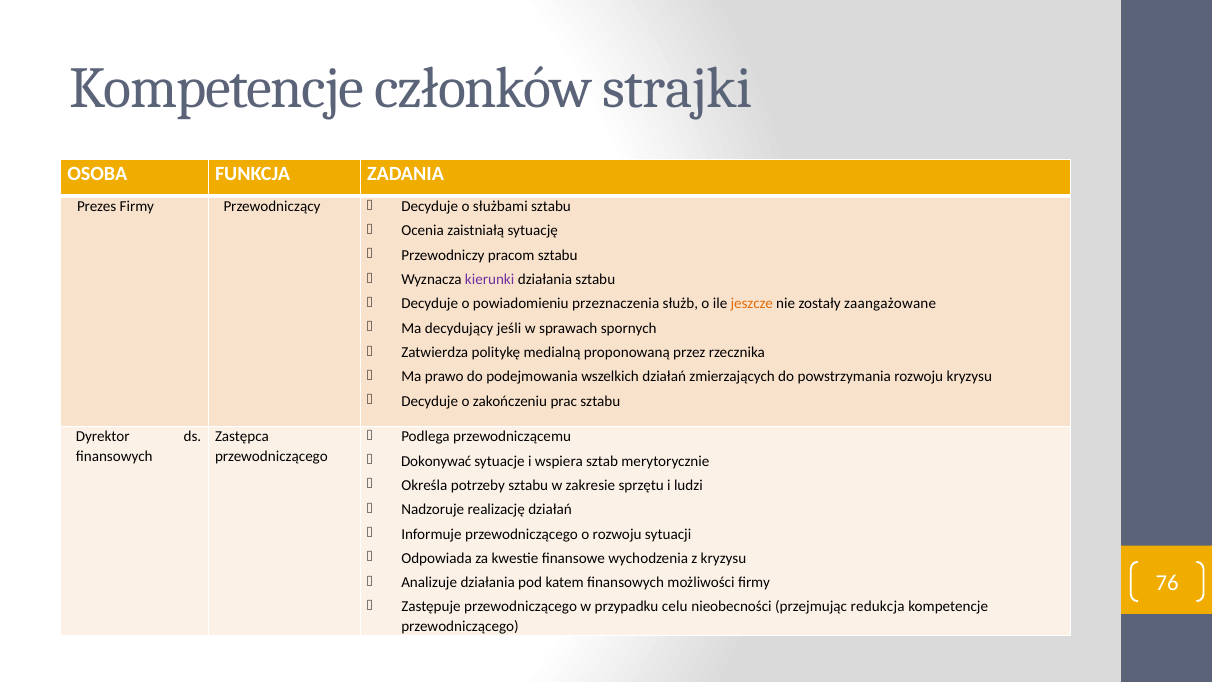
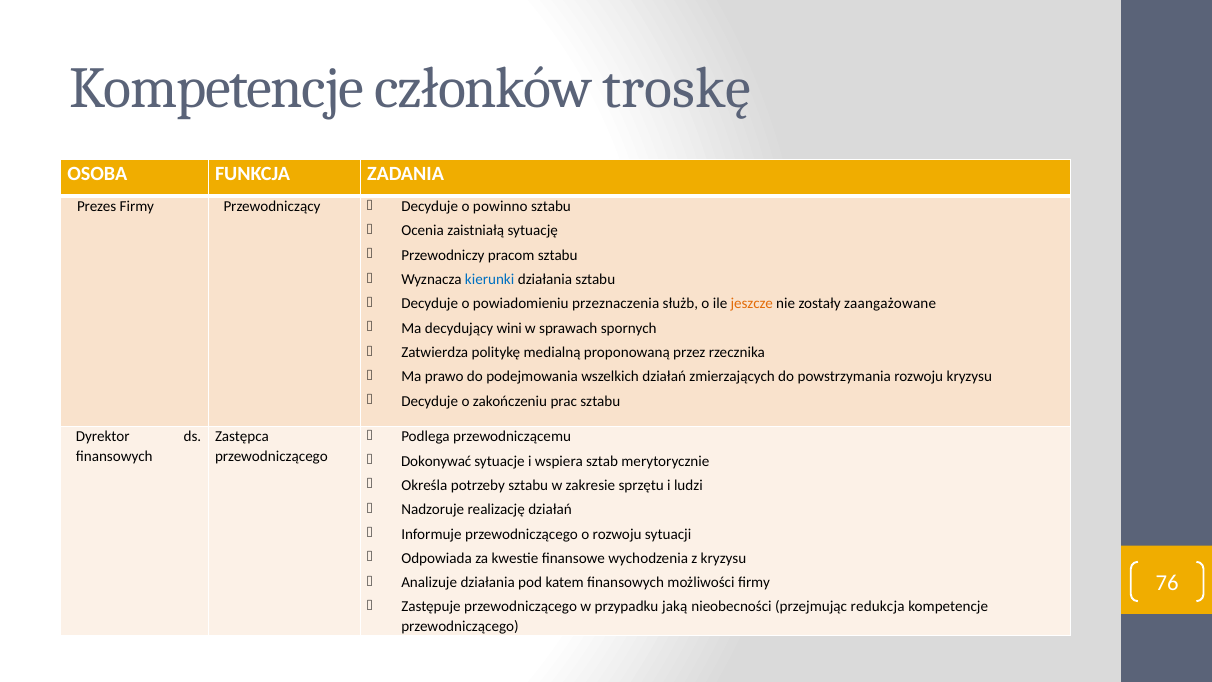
strajki: strajki -> troskę
służbami: służbami -> powinno
kierunki colour: purple -> blue
jeśli: jeśli -> wini
celu: celu -> jaką
